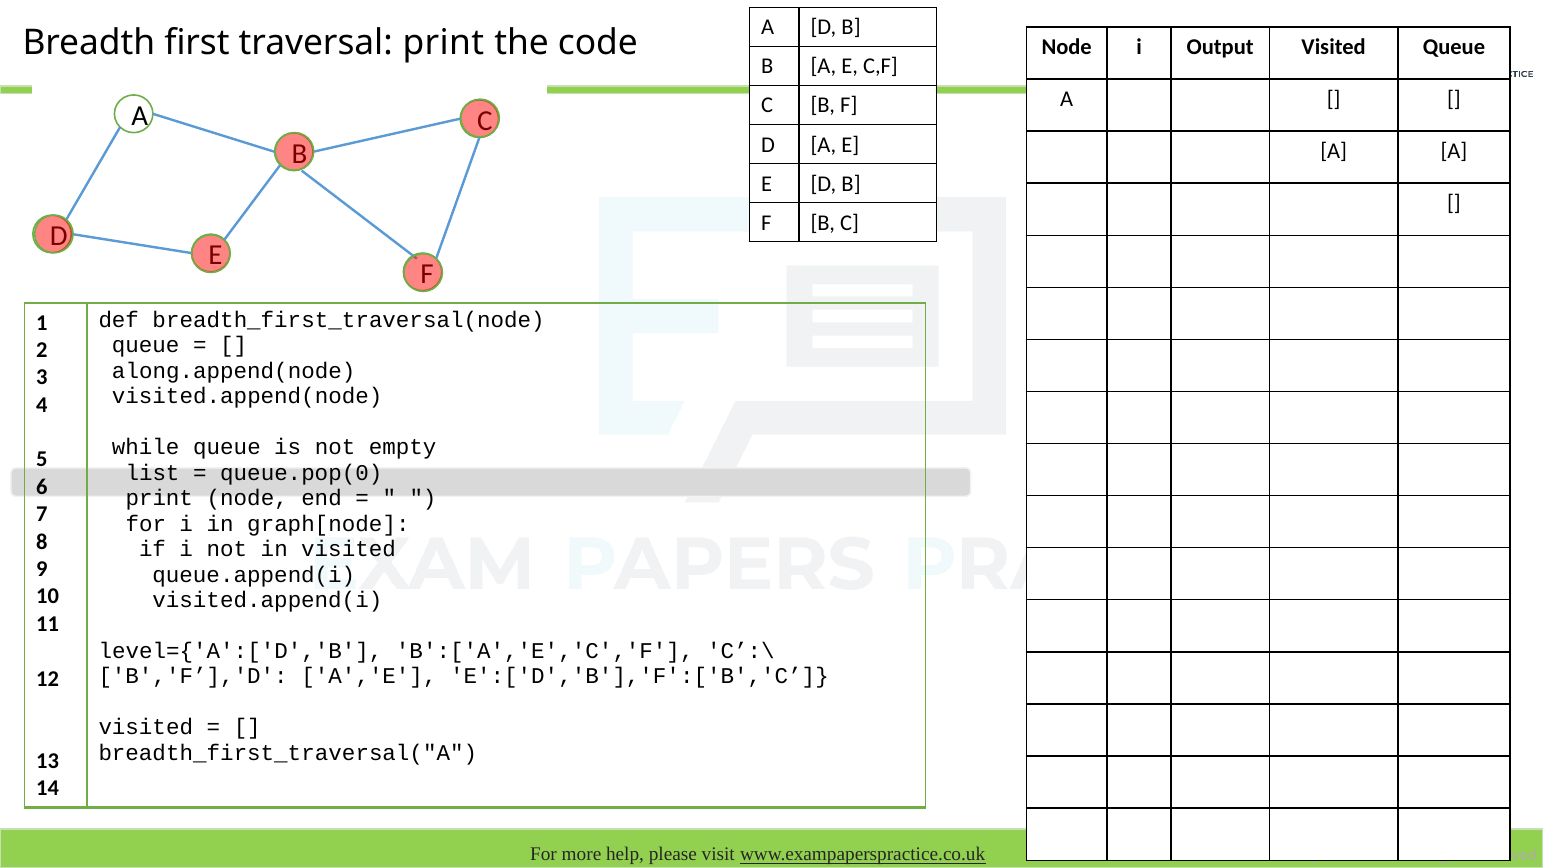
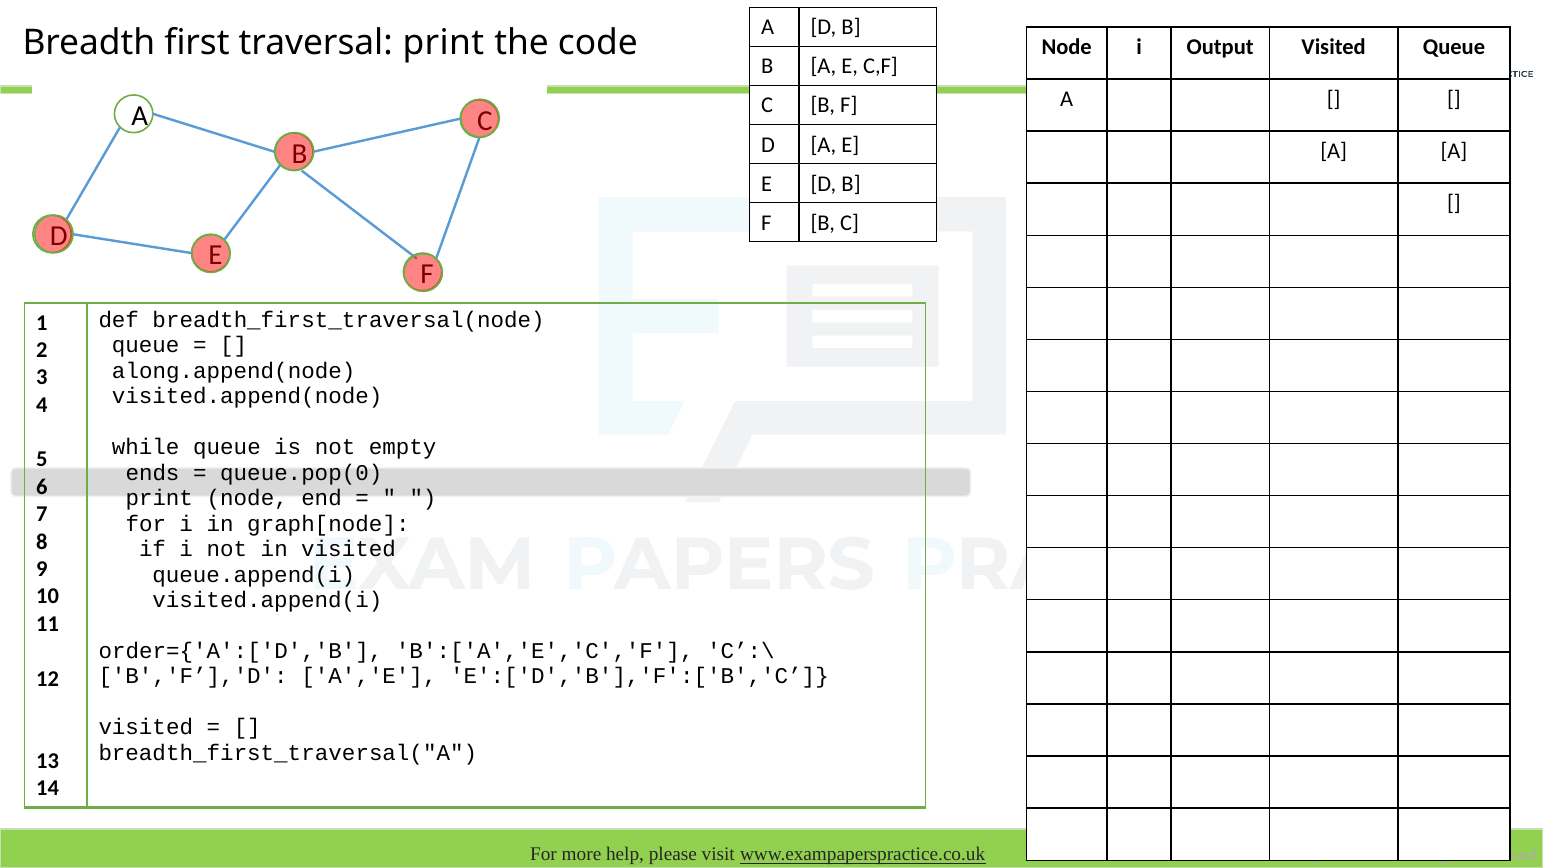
list: list -> ends
level={'A':['D','B: level={'A':['D','B -> order={'A':['D','B
